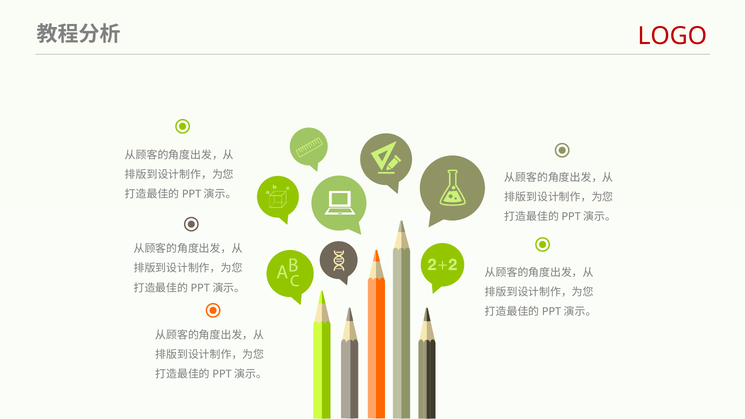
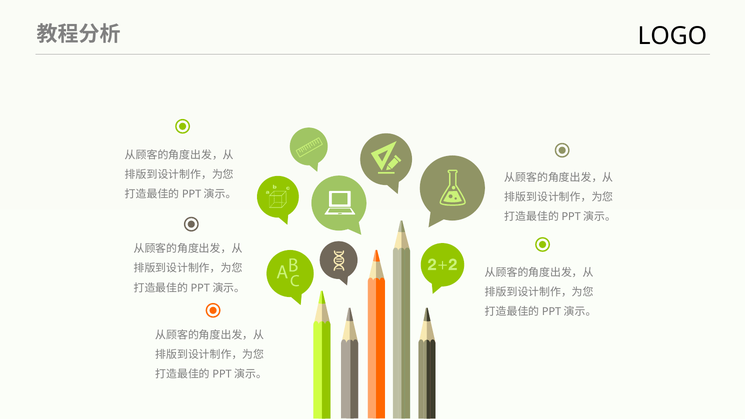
LOGO colour: red -> black
